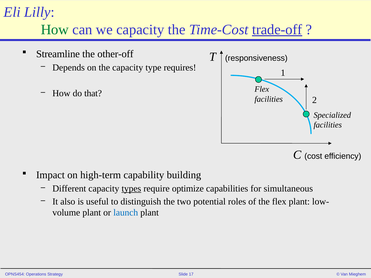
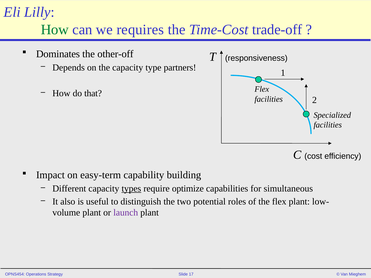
we capacity: capacity -> requires
trade-off underline: present -> none
Streamline: Streamline -> Dominates
requires: requires -> partners
high-term: high-term -> easy-term
launch colour: blue -> purple
